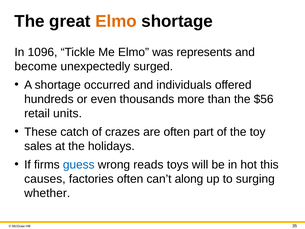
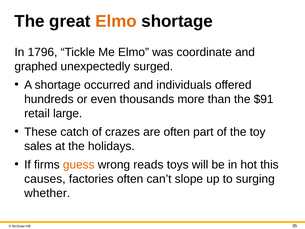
10: 10 -> 17
represents: represents -> coordinate
become: become -> graphed
$56: $56 -> $91
units: units -> large
guess colour: blue -> orange
along: along -> slope
